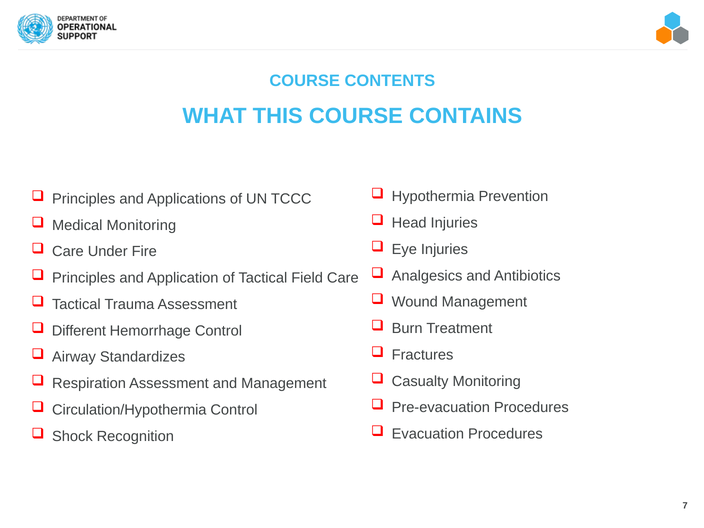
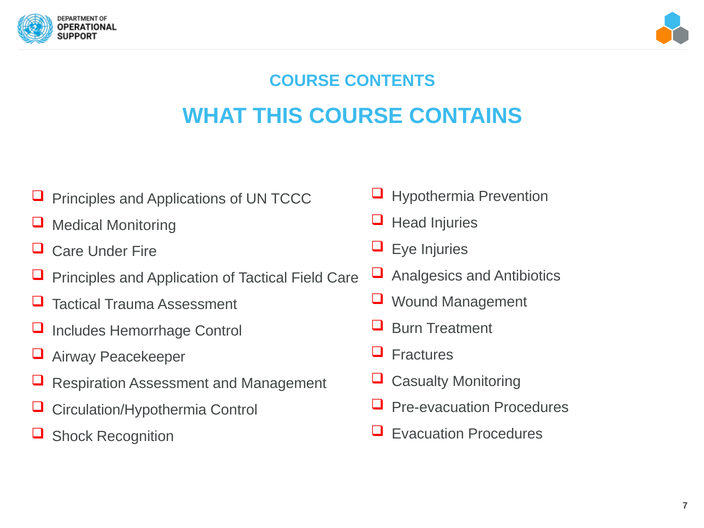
Different: Different -> Includes
Standardizes: Standardizes -> Peacekeeper
